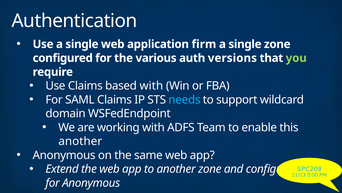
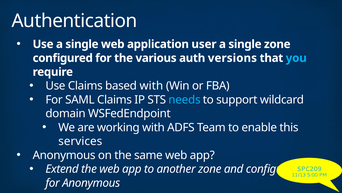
firm: firm -> user
you colour: light green -> light blue
another at (80, 141): another -> services
